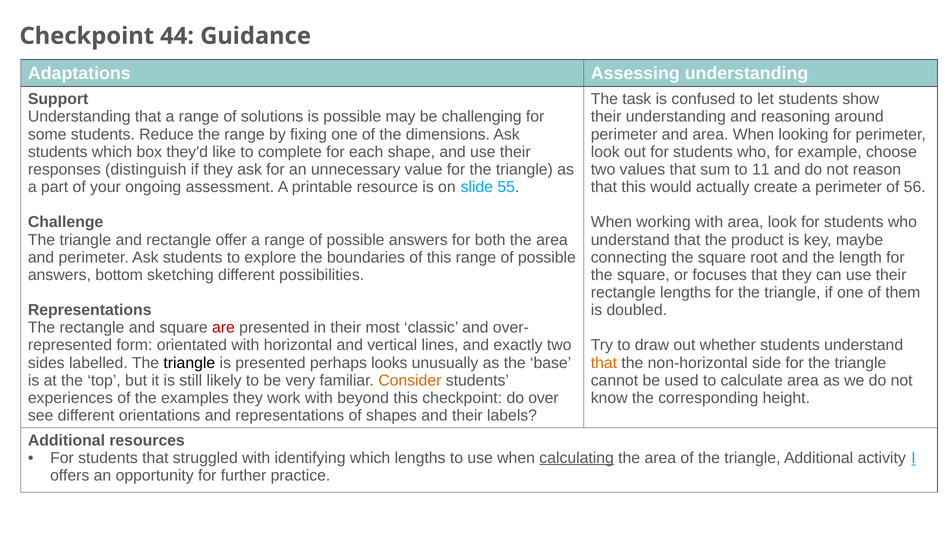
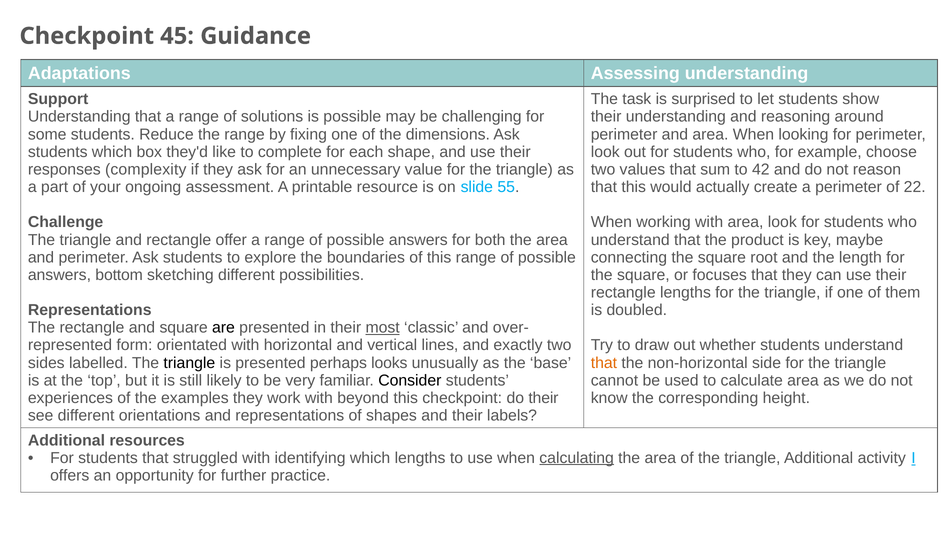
44: 44 -> 45
confused: confused -> surprised
distinguish: distinguish -> complexity
11: 11 -> 42
56: 56 -> 22
are colour: red -> black
most underline: none -> present
Consider colour: orange -> black
do over: over -> their
